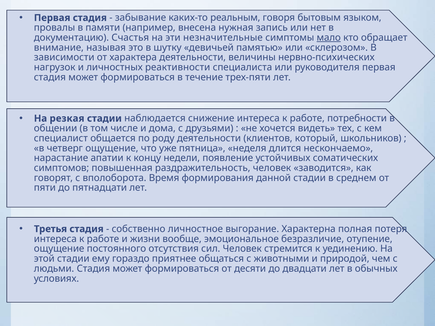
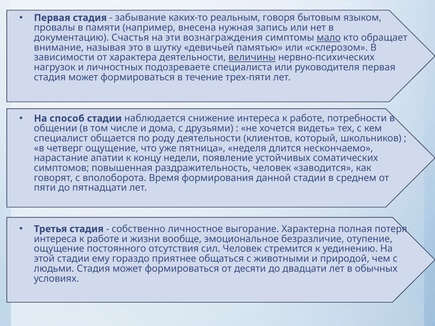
незначительные: незначительные -> вознаграждения
величины underline: none -> present
реактивности: реактивности -> подозреваете
резкая: резкая -> способ
